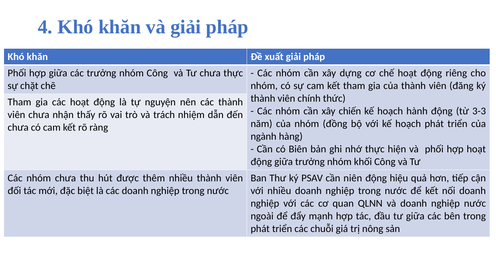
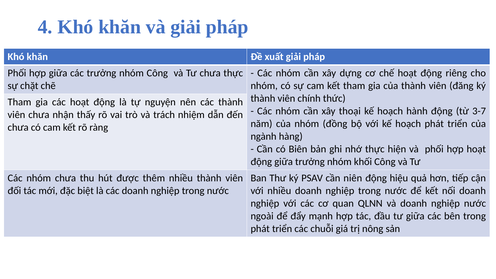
chiến: chiến -> thoại
3-3: 3-3 -> 3-7
